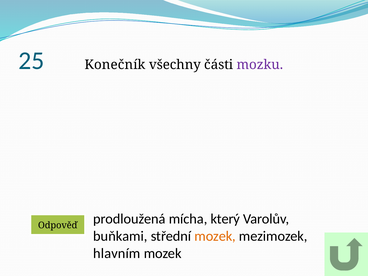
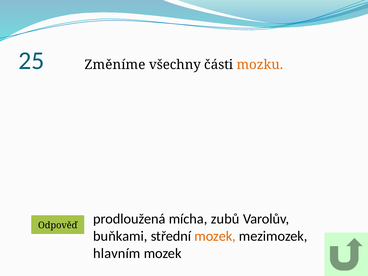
Konečník: Konečník -> Změníme
mozku colour: purple -> orange
který: který -> zubů
